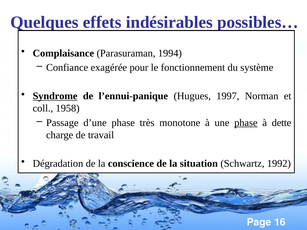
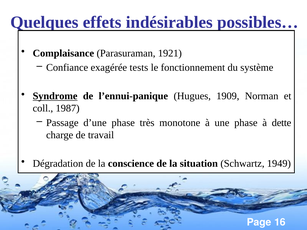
1994: 1994 -> 1921
pour: pour -> tests
1997: 1997 -> 1909
1958: 1958 -> 1987
phase at (246, 123) underline: present -> none
1992: 1992 -> 1949
